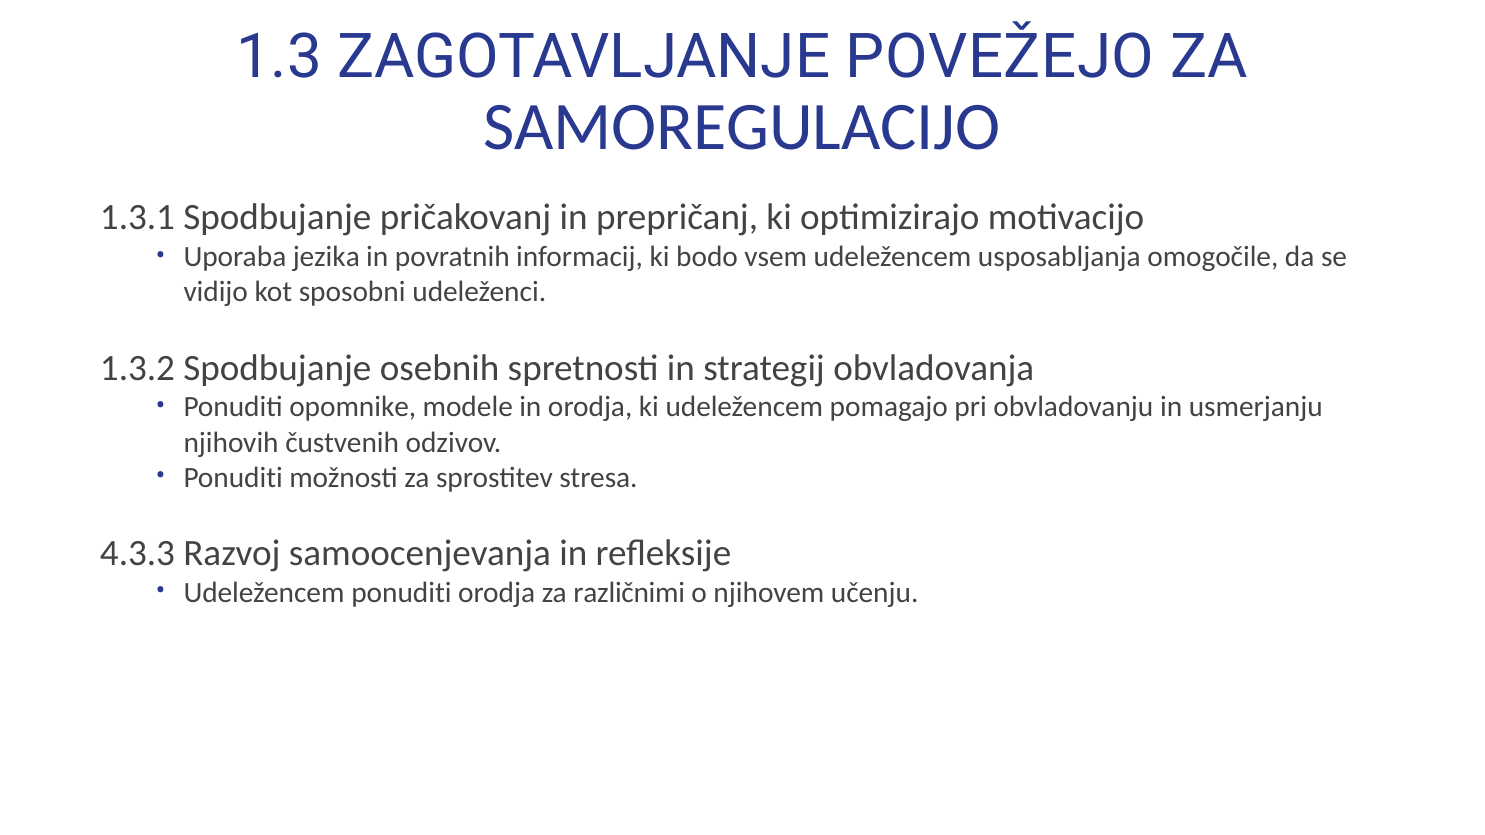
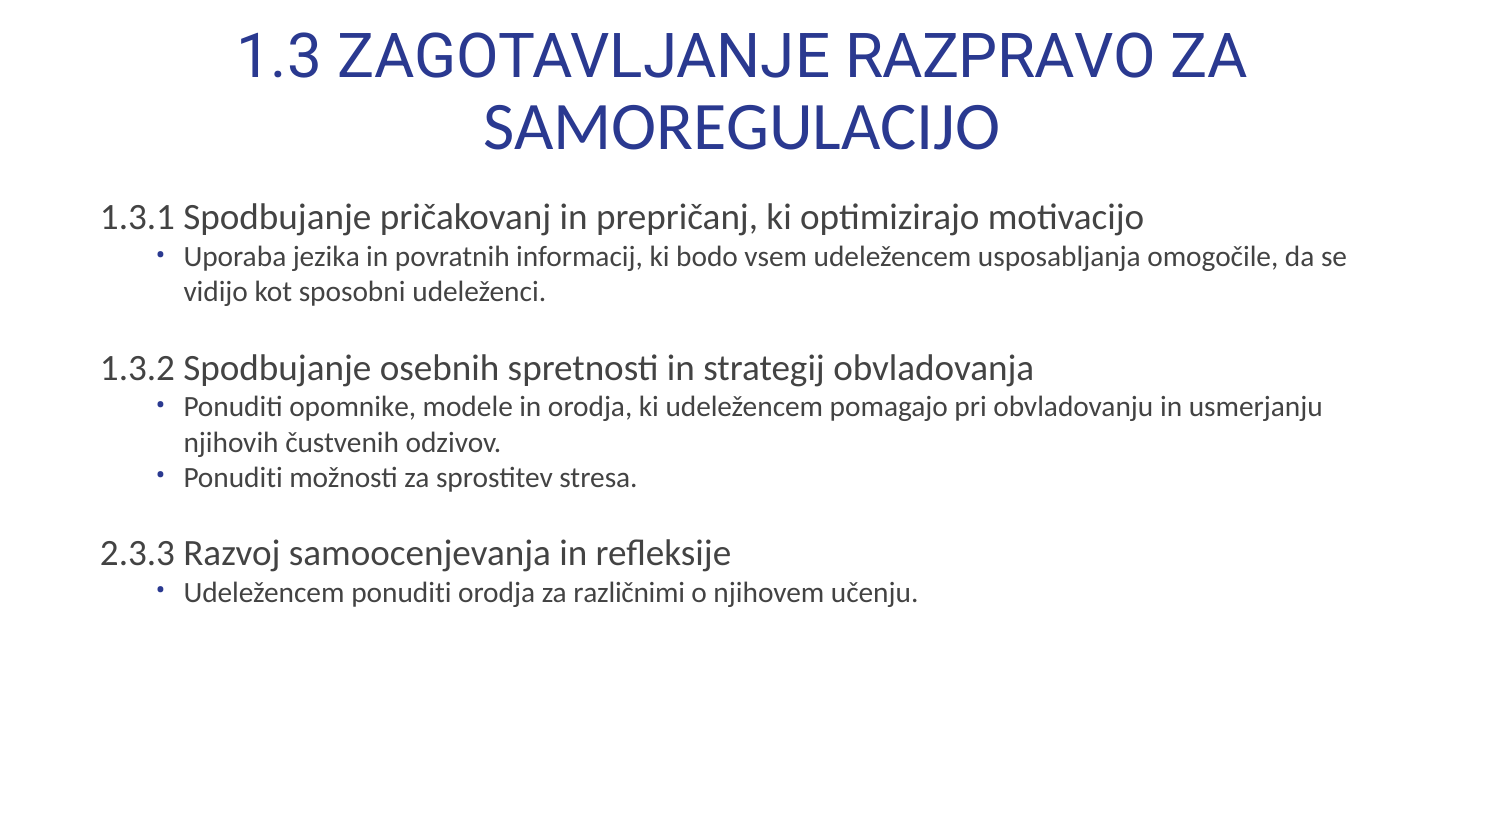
POVEŽEJO: POVEŽEJO -> RAZPRAVO
4.3.3: 4.3.3 -> 2.3.3
